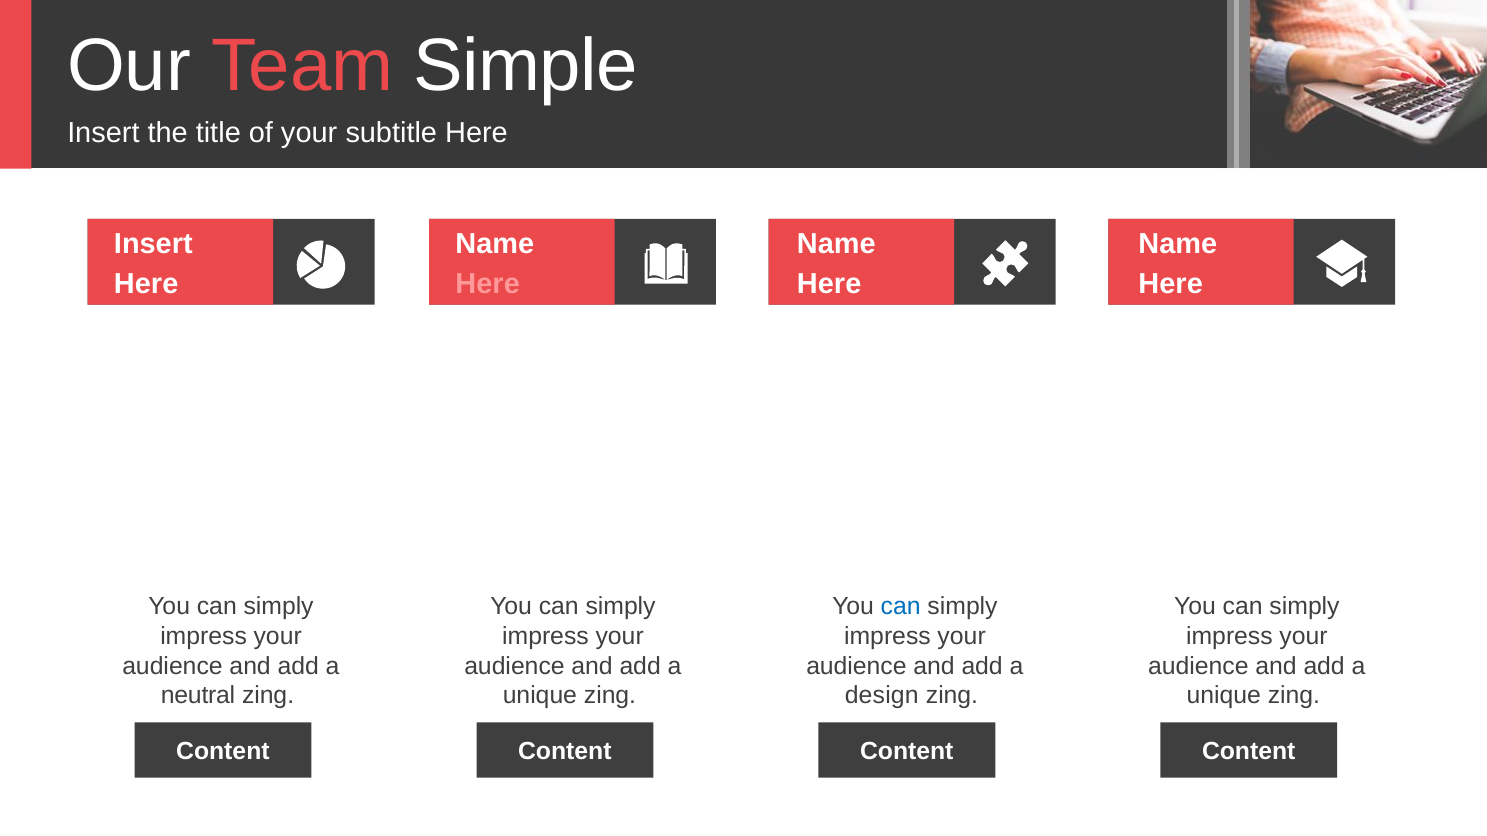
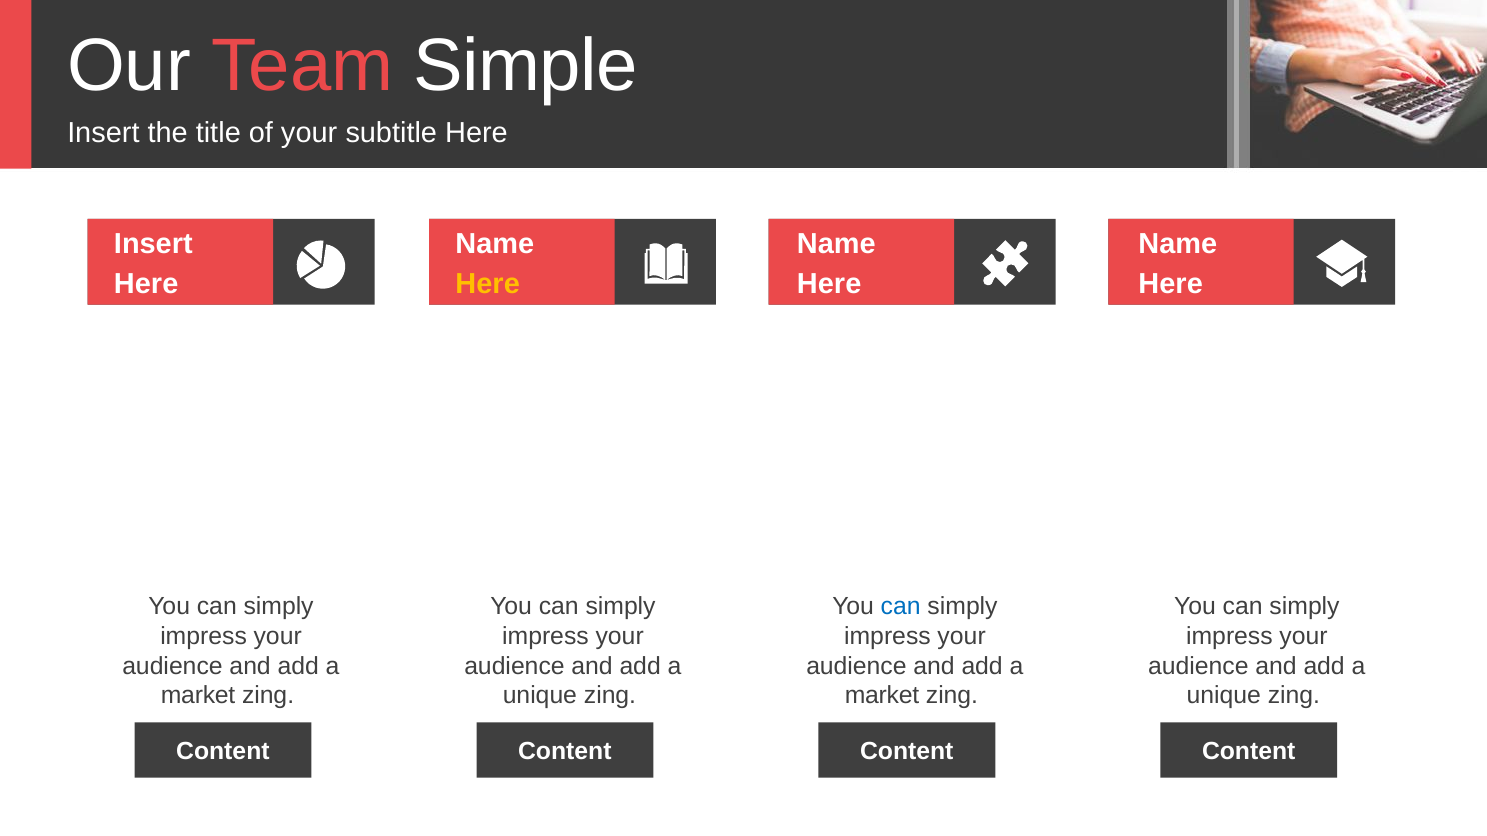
Here at (488, 284) colour: pink -> yellow
neutral at (198, 696): neutral -> market
design at (882, 696): design -> market
